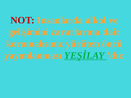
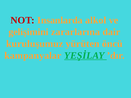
korumalısınız: korumalısınız -> kuruluşumuz
yayımlanması: yayımlanması -> kampanyalar
